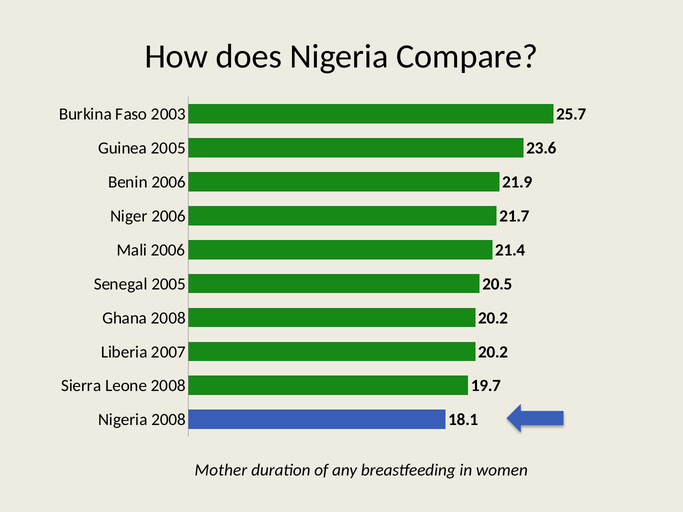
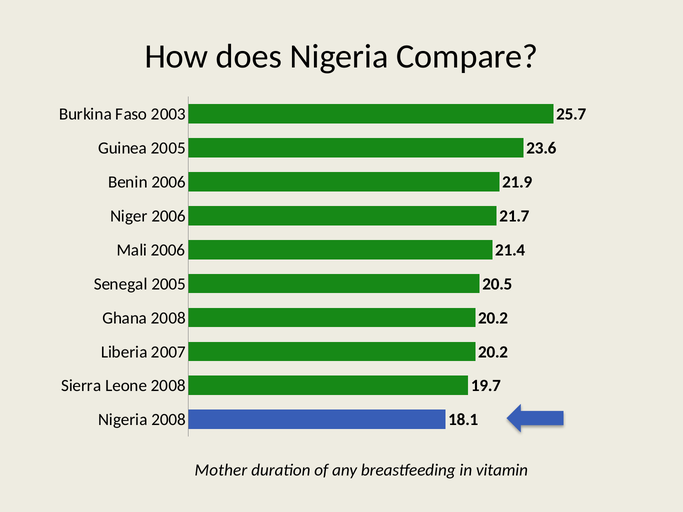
women: women -> vitamin
